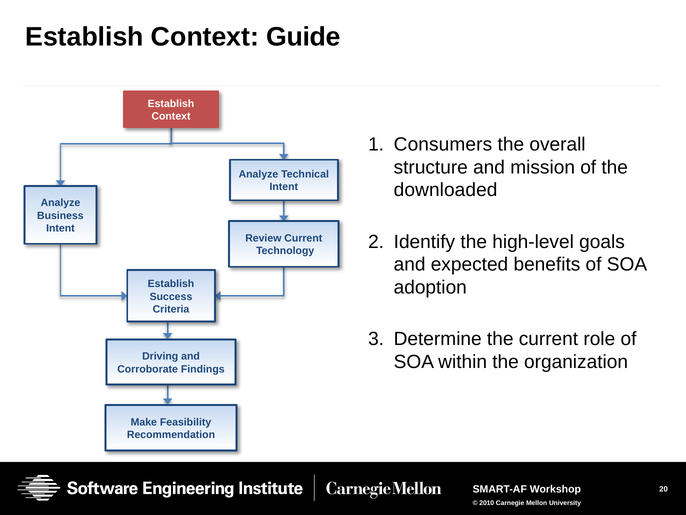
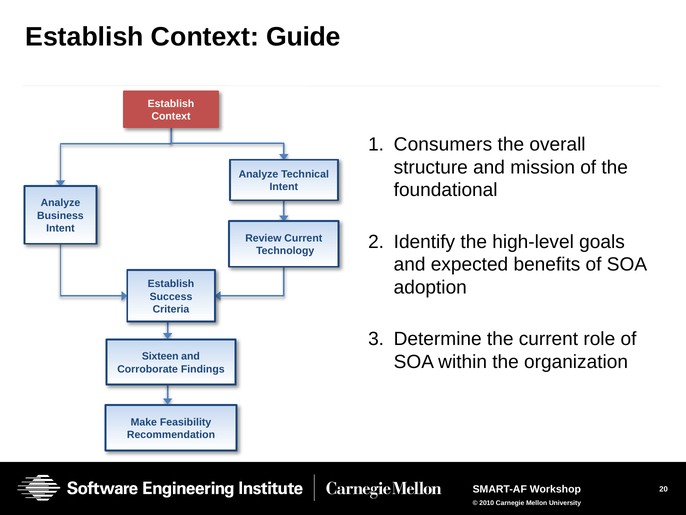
downloaded: downloaded -> foundational
Driving: Driving -> Sixteen
